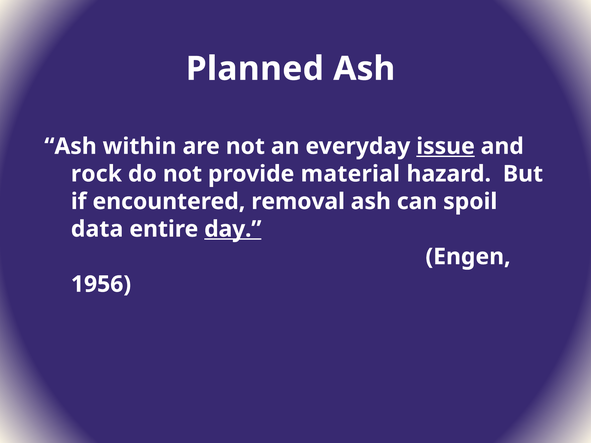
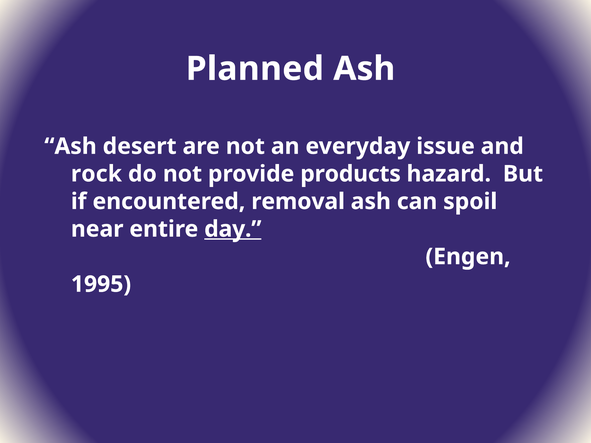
within: within -> desert
issue underline: present -> none
material: material -> products
data: data -> near
1956: 1956 -> 1995
